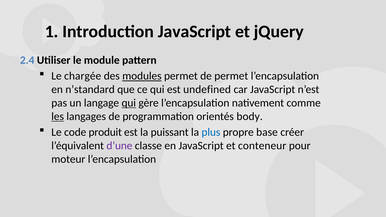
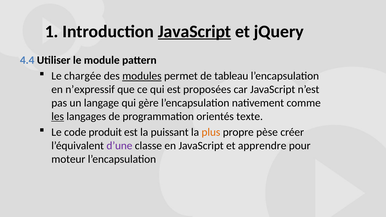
JavaScript at (195, 31) underline: none -> present
2.4: 2.4 -> 4.4
de permet: permet -> tableau
n’standard: n’standard -> n’expressif
undefined: undefined -> proposées
qui at (129, 103) underline: present -> none
body: body -> texte
plus colour: blue -> orange
base: base -> pèse
conteneur: conteneur -> apprendre
